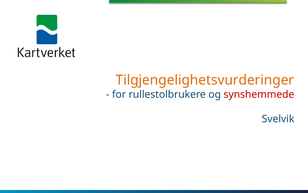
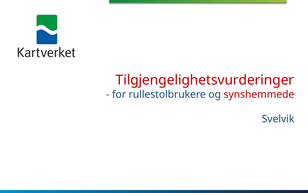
Tilgjengelighetsvurderinger colour: orange -> red
